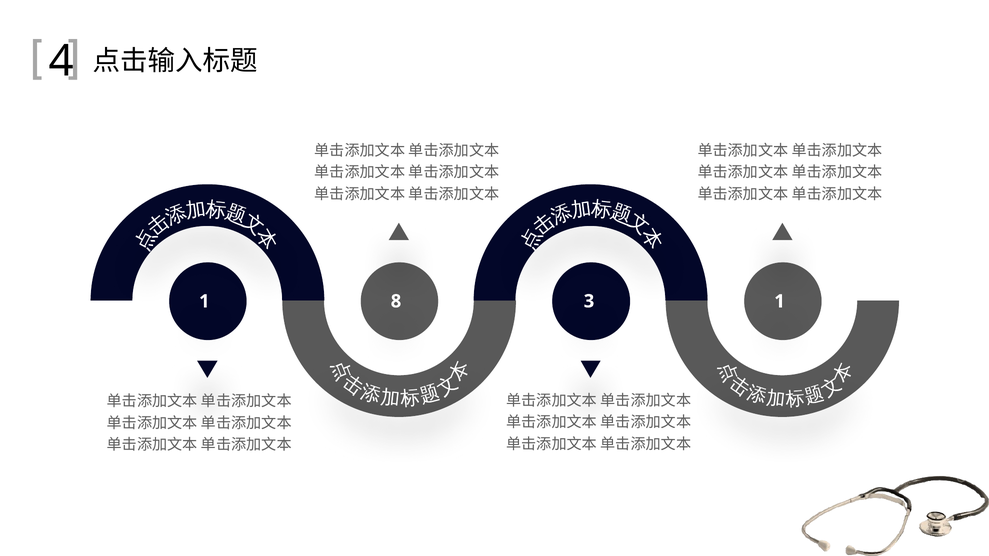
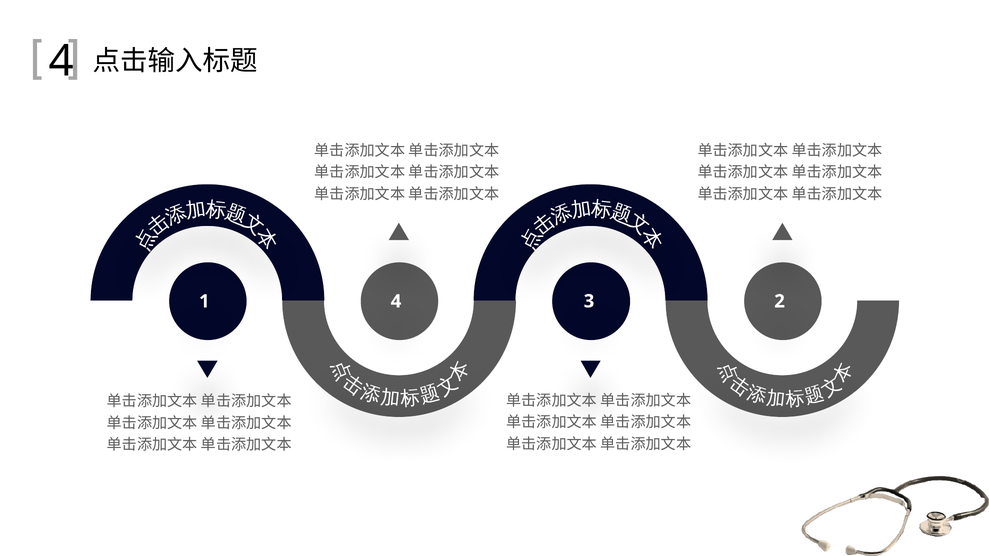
8 at (396, 301): 8 -> 4
1 at (780, 301): 1 -> 2
